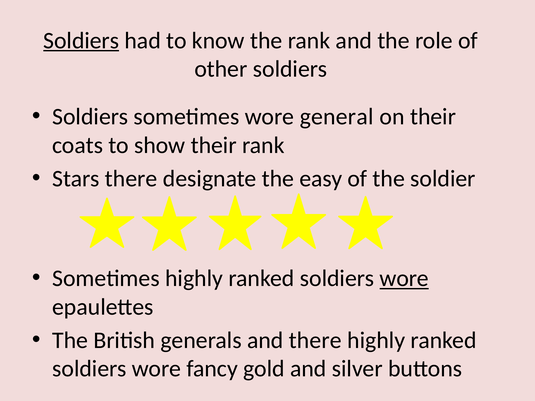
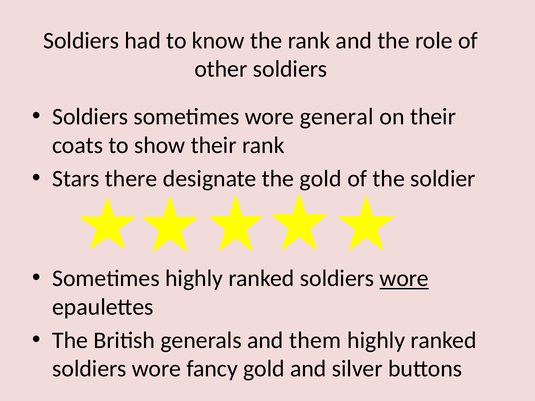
Soldiers at (81, 41) underline: present -> none
the easy: easy -> gold
and there: there -> them
